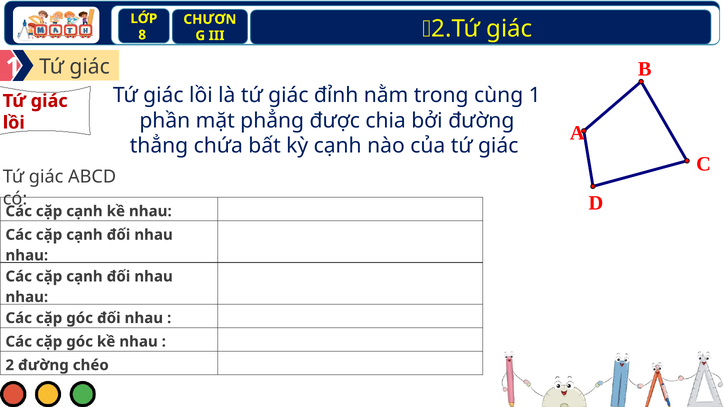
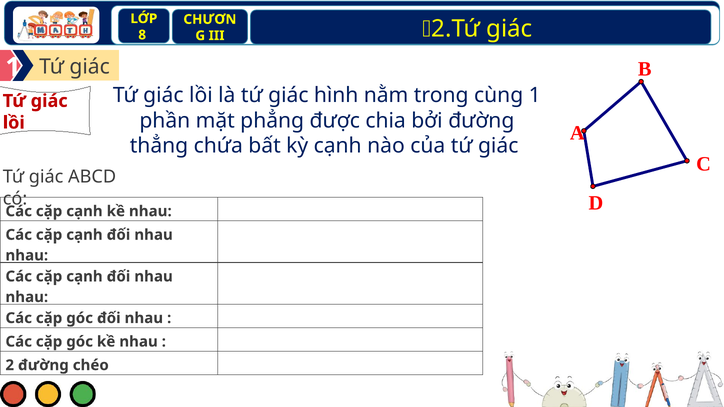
đỉnh: đỉnh -> hình
